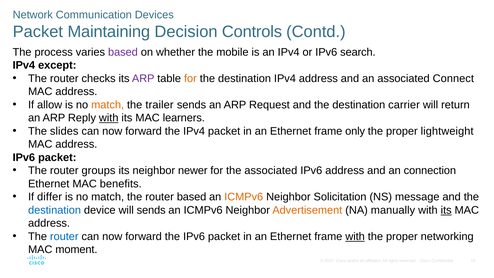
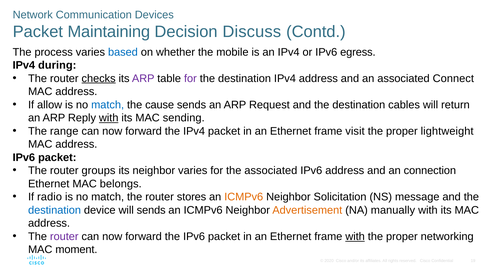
Controls: Controls -> Discuss
based at (123, 52) colour: purple -> blue
search: search -> egress
except: except -> during
checks underline: none -> present
for at (190, 78) colour: orange -> purple
match at (108, 105) colour: orange -> blue
trailer: trailer -> cause
carrier: carrier -> cables
learners: learners -> sending
slides: slides -> range
only: only -> visit
neighbor newer: newer -> varies
benefits: benefits -> belongs
differ: differ -> radio
router based: based -> stores
its at (446, 210) underline: present -> none
router at (64, 236) colour: blue -> purple
